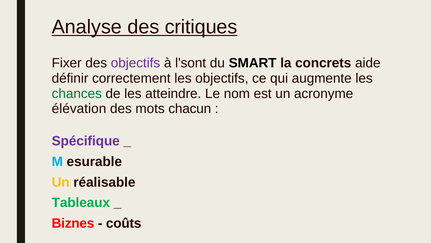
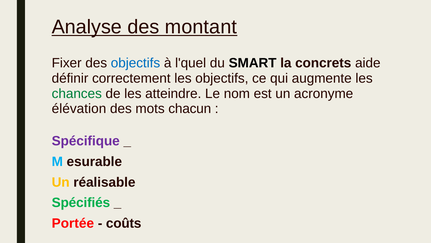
critiques: critiques -> montant
objectifs at (135, 63) colour: purple -> blue
l'sont: l'sont -> l'quel
Tableaux: Tableaux -> Spécifiés
Biznes: Biznes -> Portée
